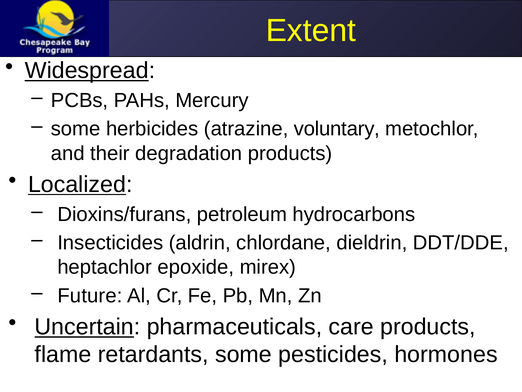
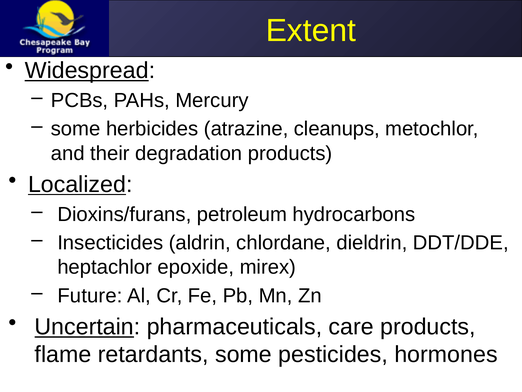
voluntary: voluntary -> cleanups
